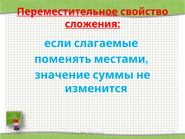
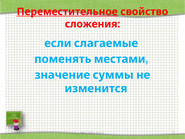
сложения underline: present -> none
